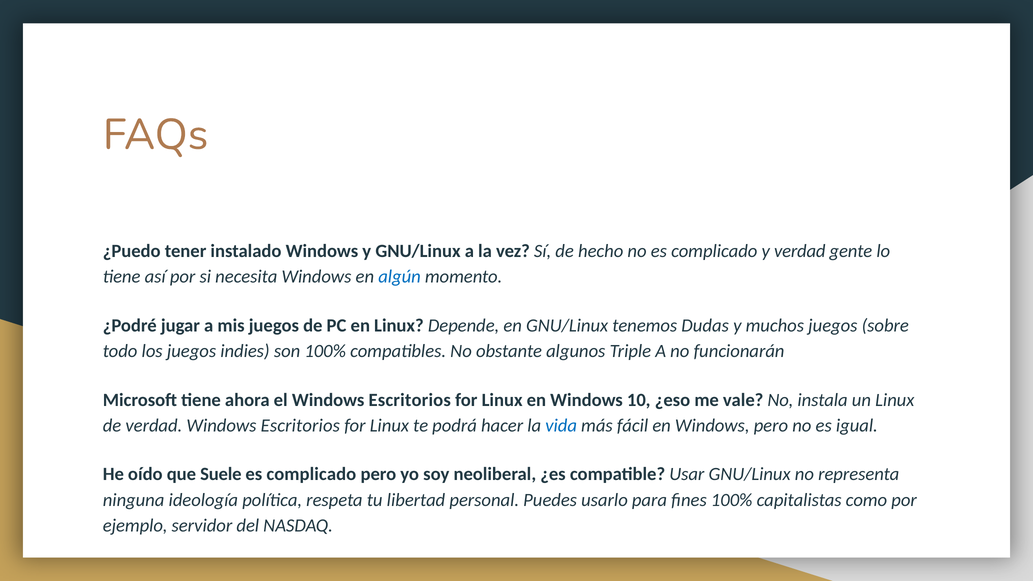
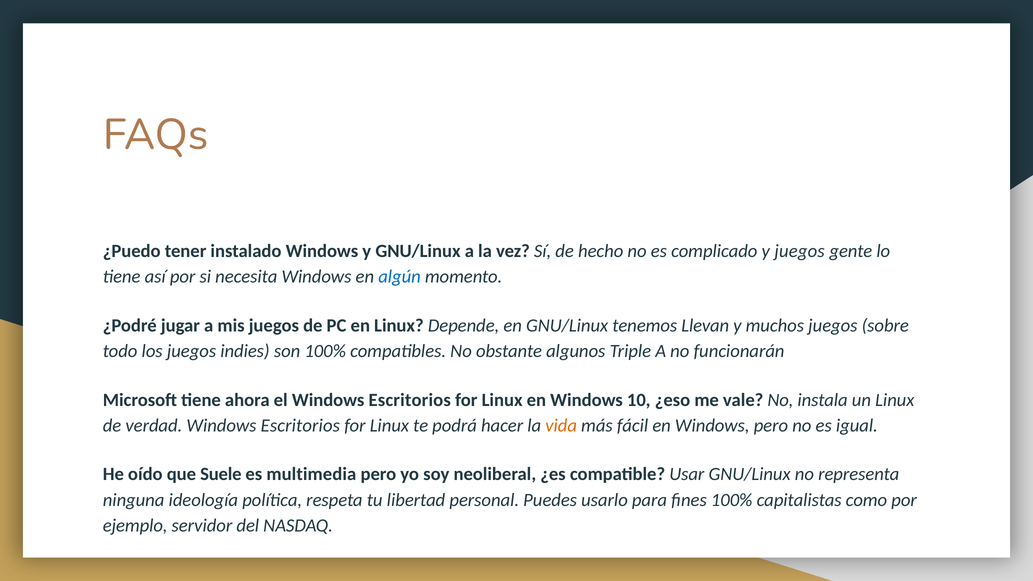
y verdad: verdad -> juegos
Dudas: Dudas -> Llevan
vida colour: blue -> orange
complicado at (311, 474): complicado -> multimedia
